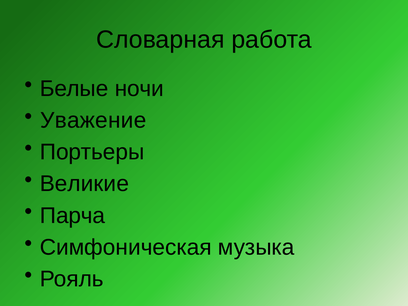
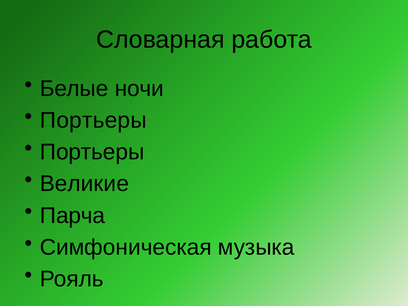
Уважение at (93, 120): Уважение -> Портьеры
